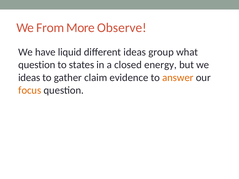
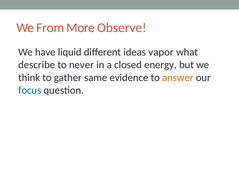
group: group -> vapor
question at (37, 65): question -> describe
states: states -> never
ideas at (29, 78): ideas -> think
claim: claim -> same
focus colour: orange -> blue
